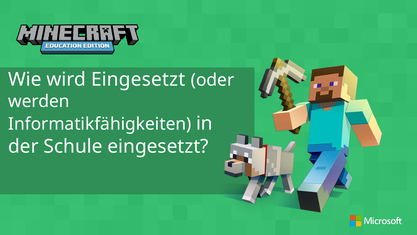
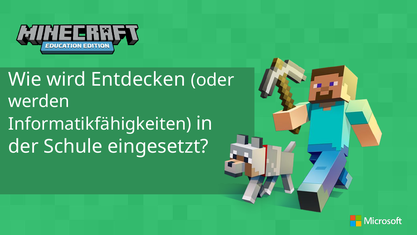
wird Eingesetzt: Eingesetzt -> Entdecken
